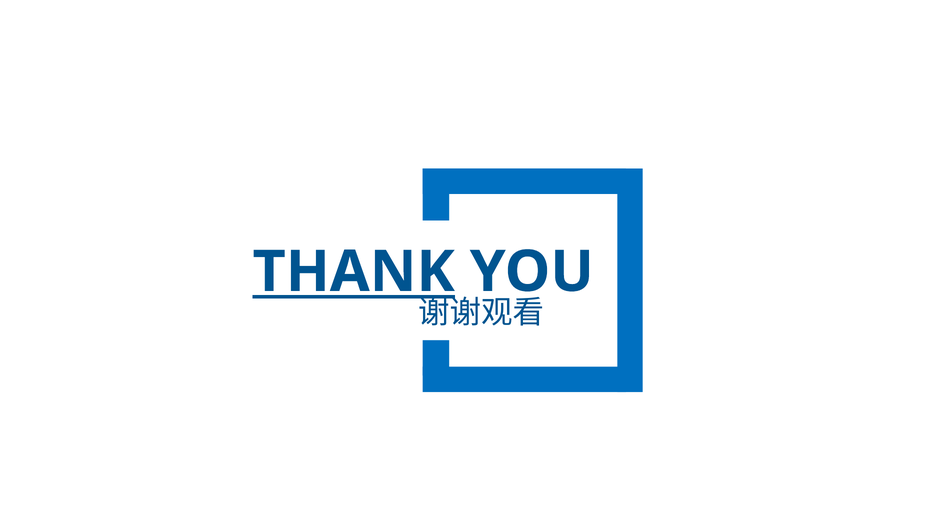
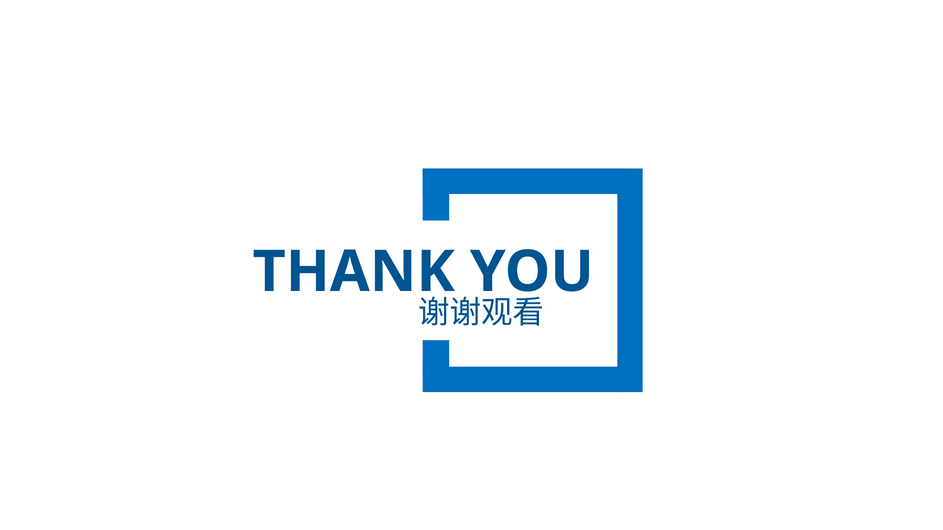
THANK underline: present -> none
